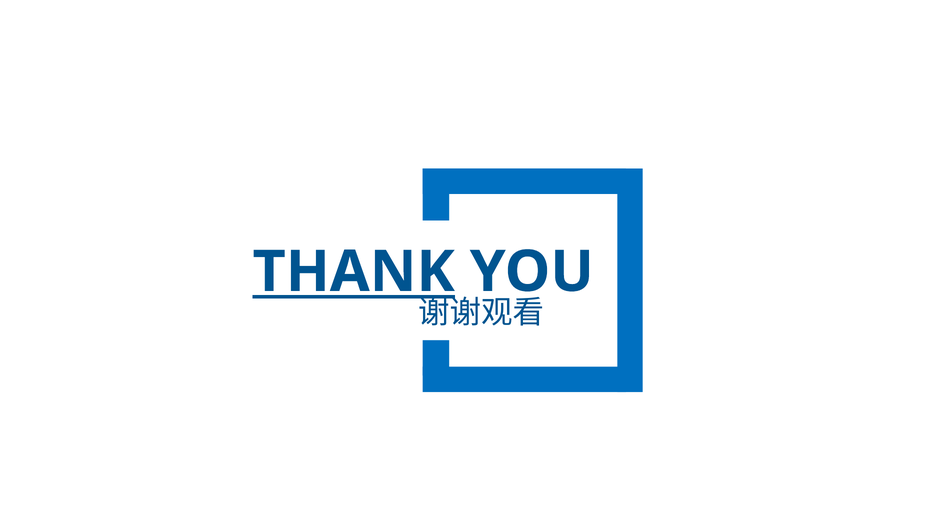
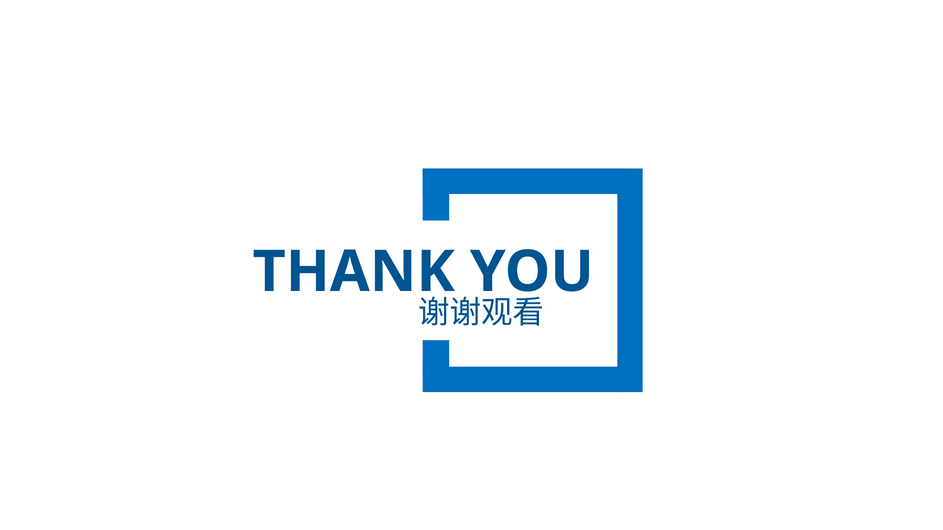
THANK underline: present -> none
